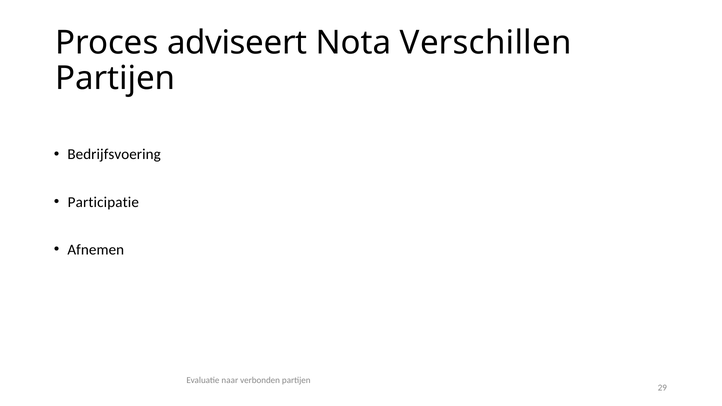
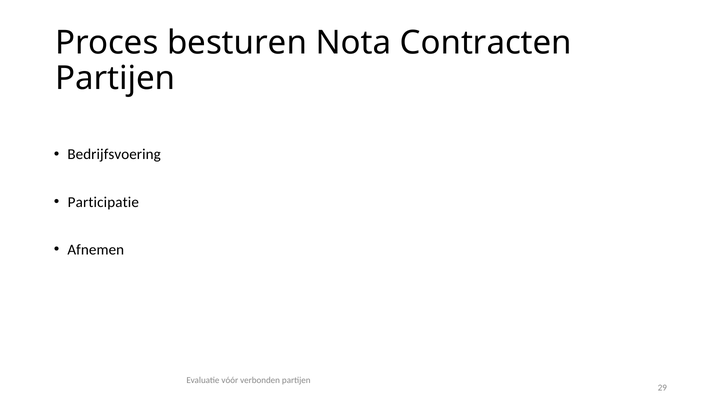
adviseert: adviseert -> besturen
Verschillen: Verschillen -> Contracten
naar: naar -> vóór
